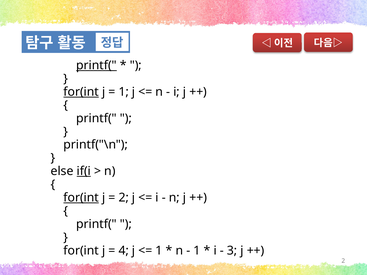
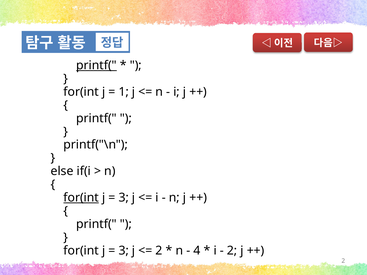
for(int at (81, 92) underline: present -> none
if(i underline: present -> none
2 at (124, 198): 2 -> 3
4 at (124, 251): 4 -> 3
1 at (159, 251): 1 -> 2
1 at (197, 251): 1 -> 4
3 at (232, 251): 3 -> 2
